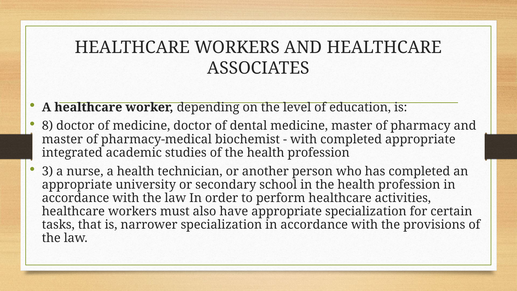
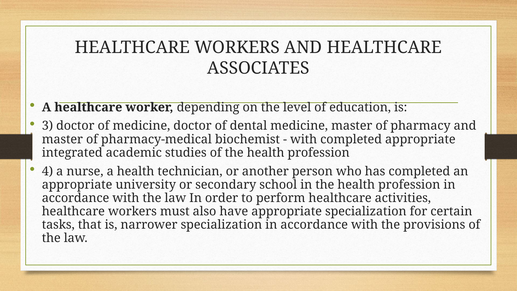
8: 8 -> 3
3: 3 -> 4
